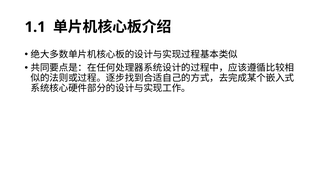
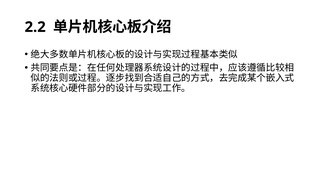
1.1: 1.1 -> 2.2
